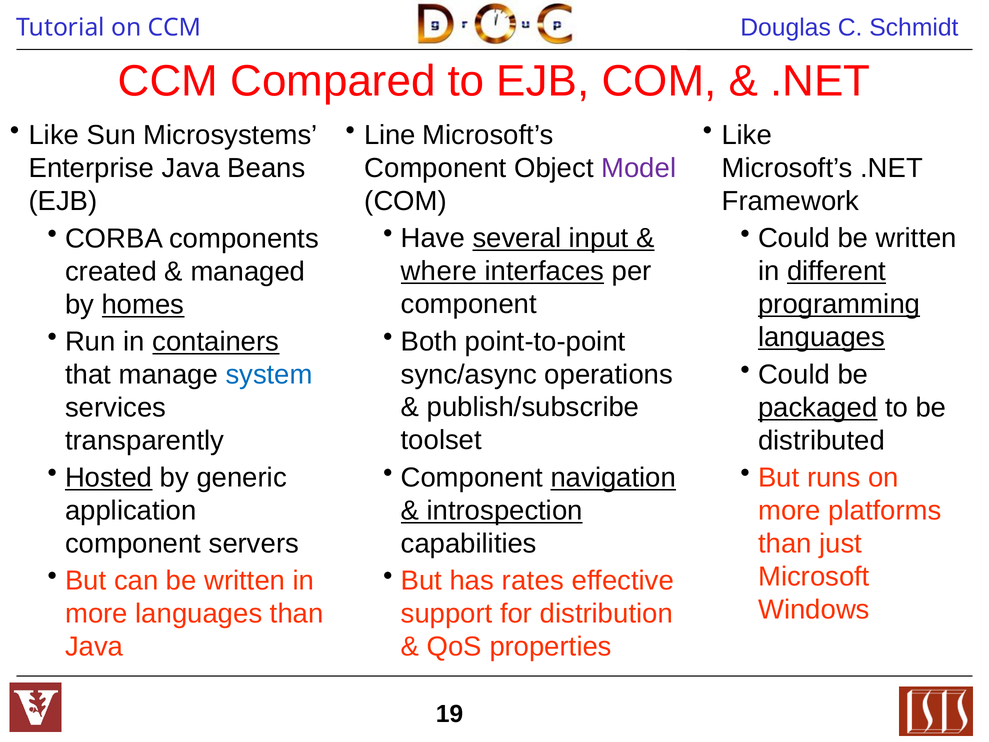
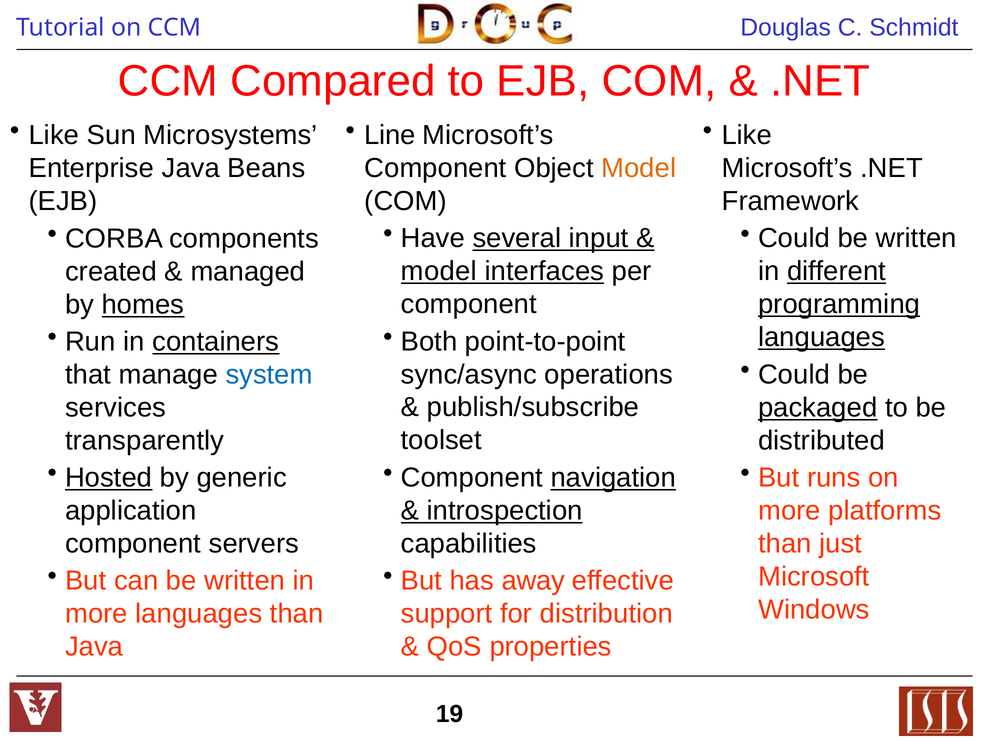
Model at (639, 168) colour: purple -> orange
where at (439, 271): where -> model
rates: rates -> away
